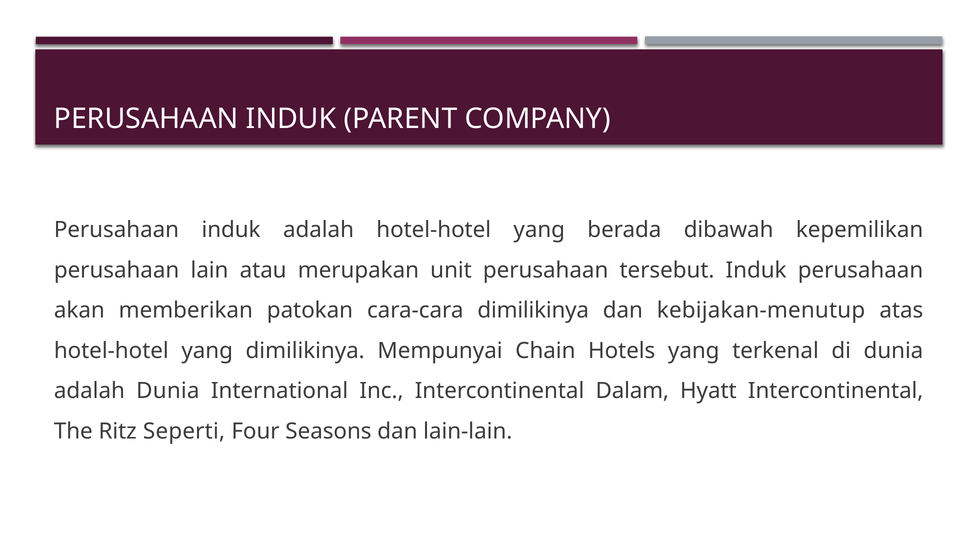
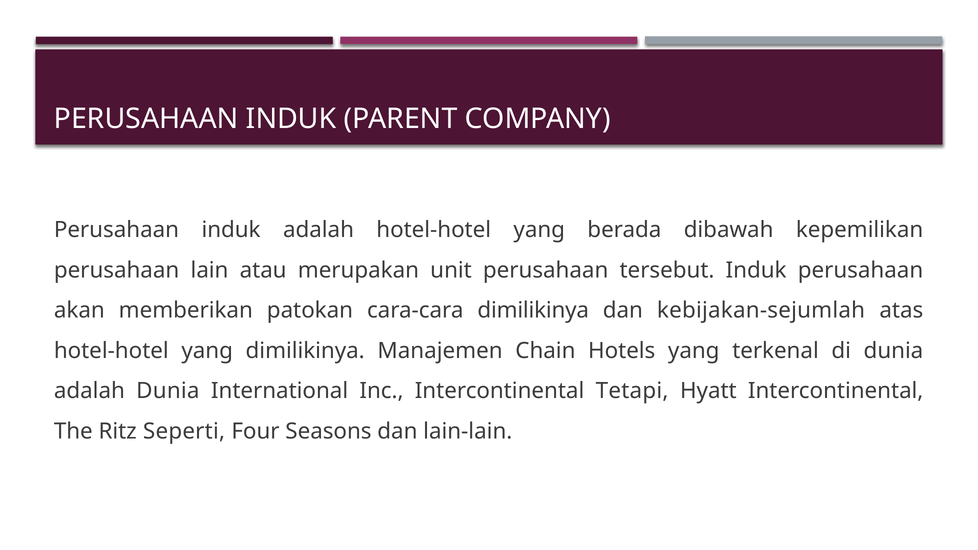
kebijakan-menutup: kebijakan-menutup -> kebijakan-sejumlah
Mempunyai: Mempunyai -> Manajemen
Dalam: Dalam -> Tetapi
